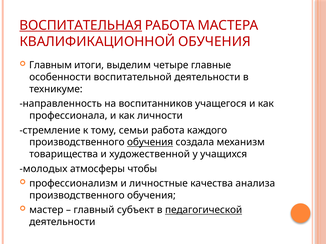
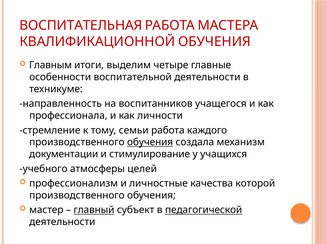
ВОСПИТАТЕЛЬНАЯ underline: present -> none
товарищества: товарищества -> документации
художественной: художественной -> стимулирование
молодых: молодых -> учебного
чтобы: чтобы -> целей
анализа: анализа -> которой
главный underline: none -> present
